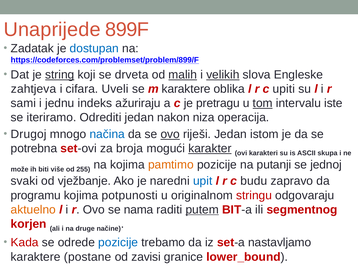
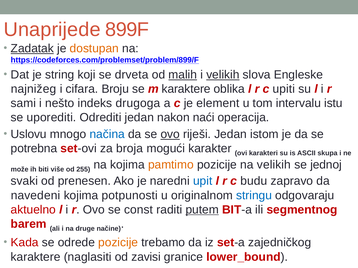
Zadatak underline: none -> present
dostupan colour: blue -> orange
string underline: present -> none
zahtjeva: zahtjeva -> najnižeg
Uveli: Uveli -> Broju
jednu: jednu -> nešto
ažuriraju: ažuriraju -> drugoga
pretragu: pretragu -> element
tom underline: present -> none
iste: iste -> istu
iteriramo: iteriramo -> uporediti
niza: niza -> naći
Drugoj: Drugoj -> Uslovu
karakter underline: present -> none
na putanji: putanji -> velikih
vježbanje: vježbanje -> prenesen
programu: programu -> navedeni
stringu colour: red -> blue
aktuelno colour: orange -> red
nama: nama -> const
korjen: korjen -> barem
pozicije at (118, 243) colour: blue -> orange
nastavljamo: nastavljamo -> zajedničkog
postane: postane -> naglasiti
